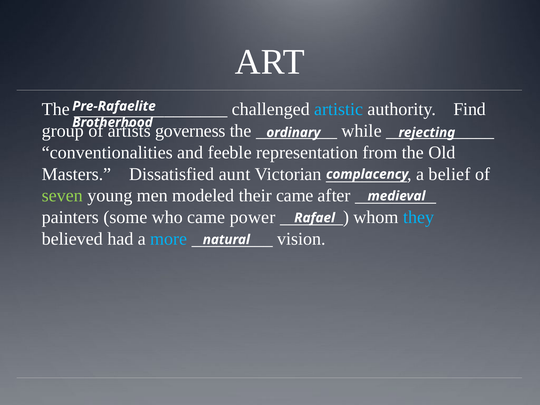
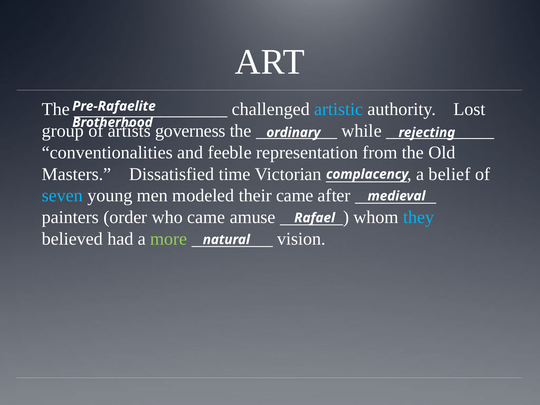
Find: Find -> Lost
aunt: aunt -> time
seven colour: light green -> light blue
some: some -> order
power: power -> amuse
more colour: light blue -> light green
